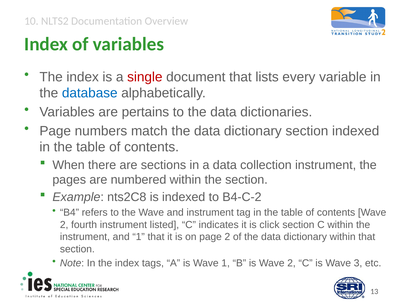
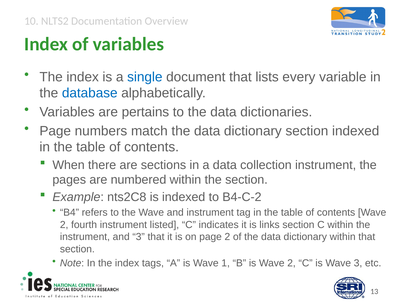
single colour: red -> blue
click: click -> links
and 1: 1 -> 3
